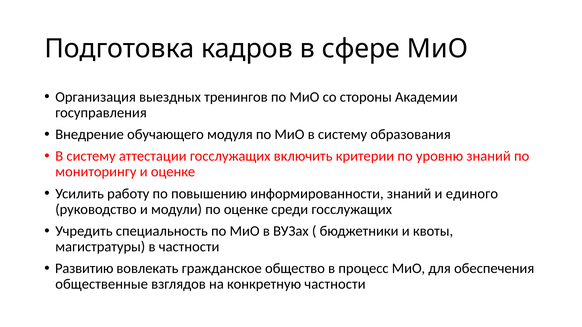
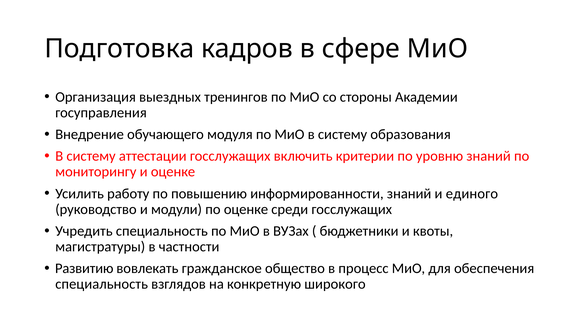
общественные at (102, 285): общественные -> специальность
конкретную частности: частности -> широкого
